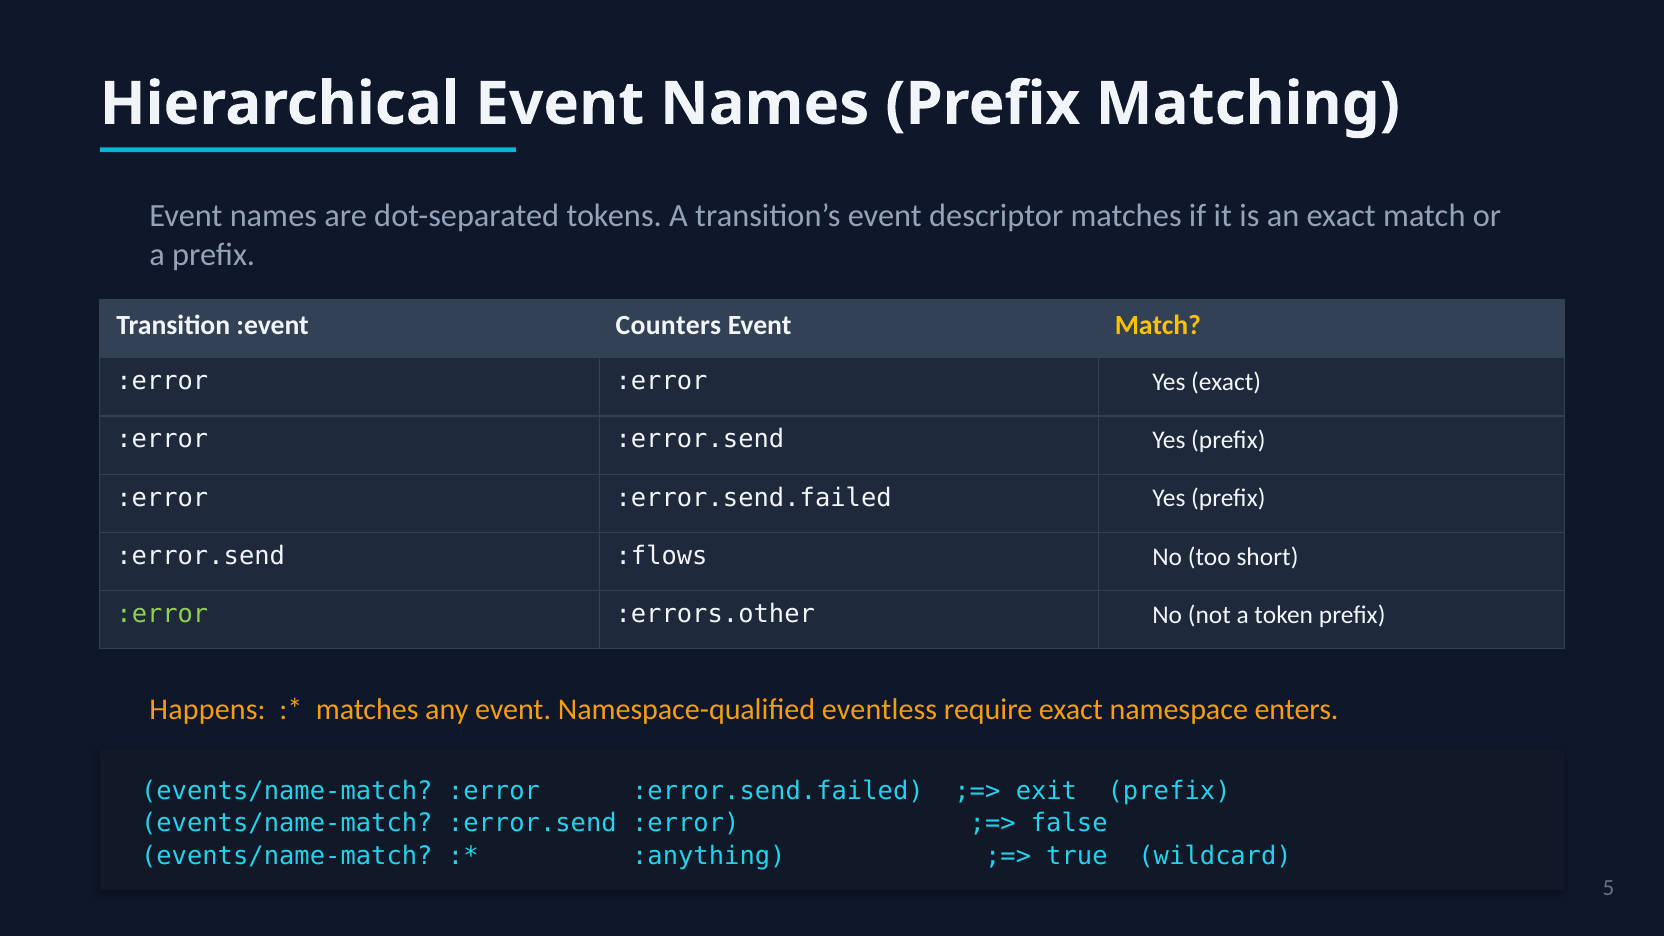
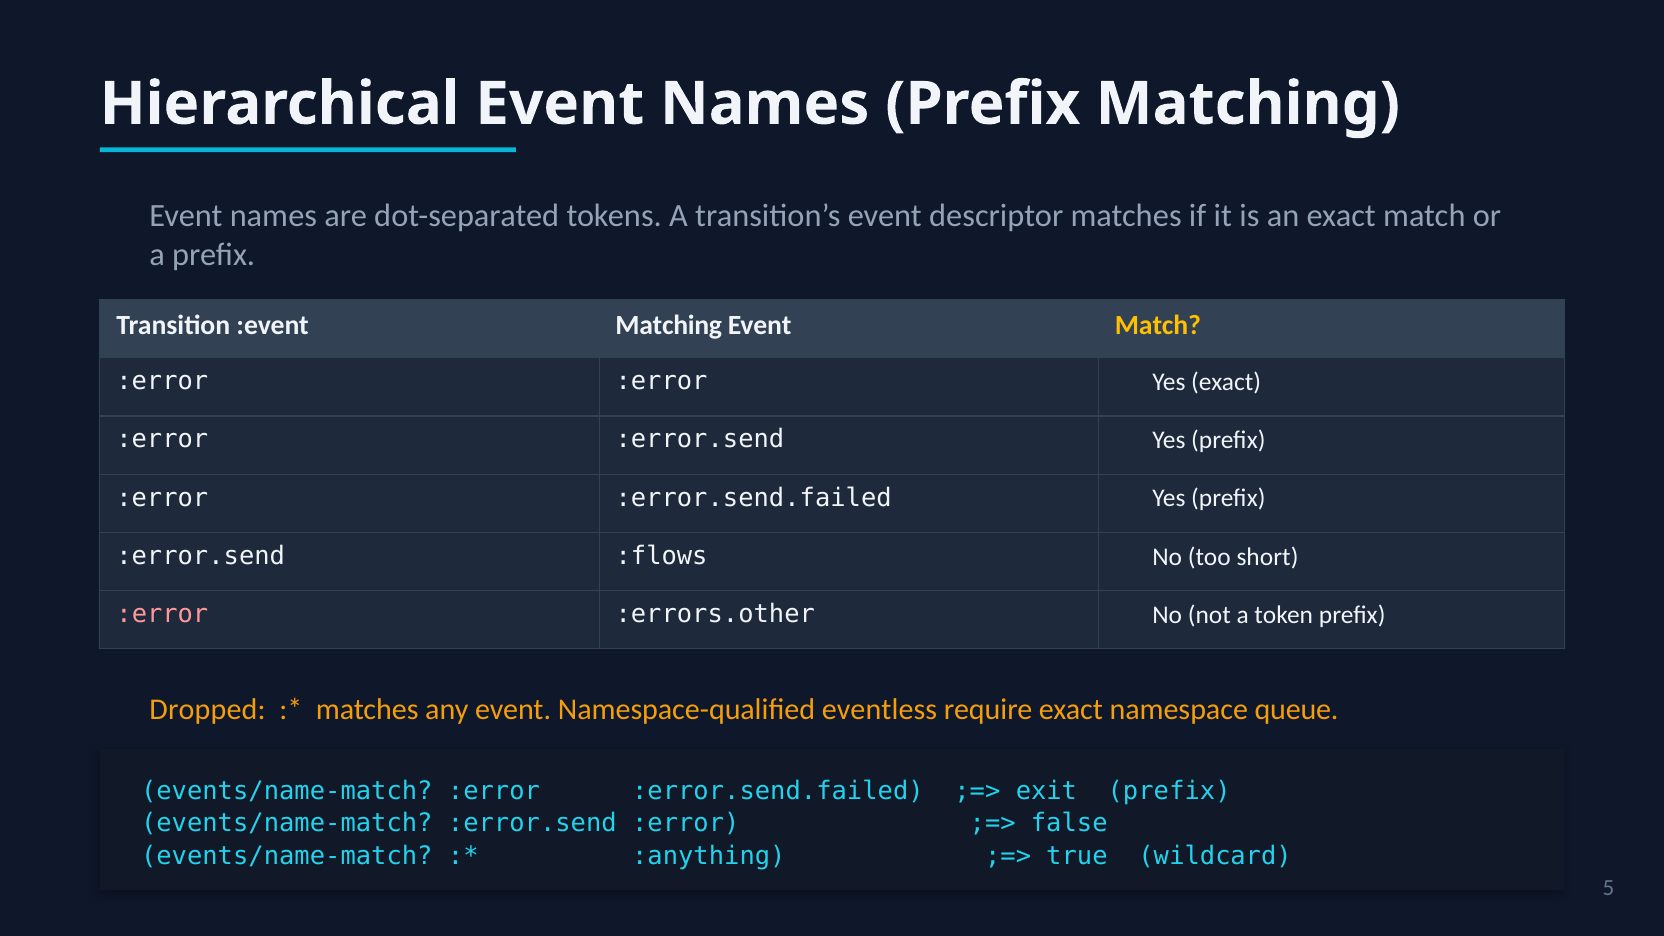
:event Counters: Counters -> Matching
:error at (162, 614) colour: light green -> pink
Happens: Happens -> Dropped
enters: enters -> queue
